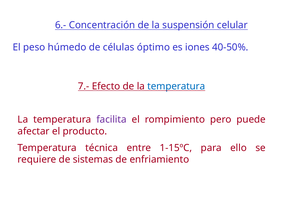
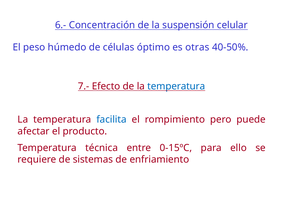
iones: iones -> otras
facilita colour: purple -> blue
1-15ºC: 1-15ºC -> 0-15ºC
